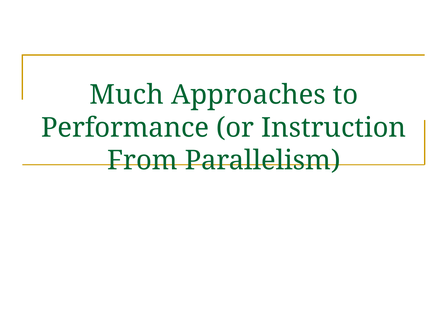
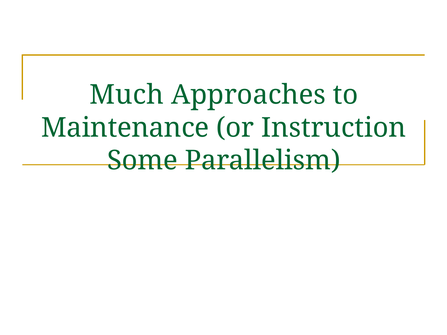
Performance: Performance -> Maintenance
From: From -> Some
